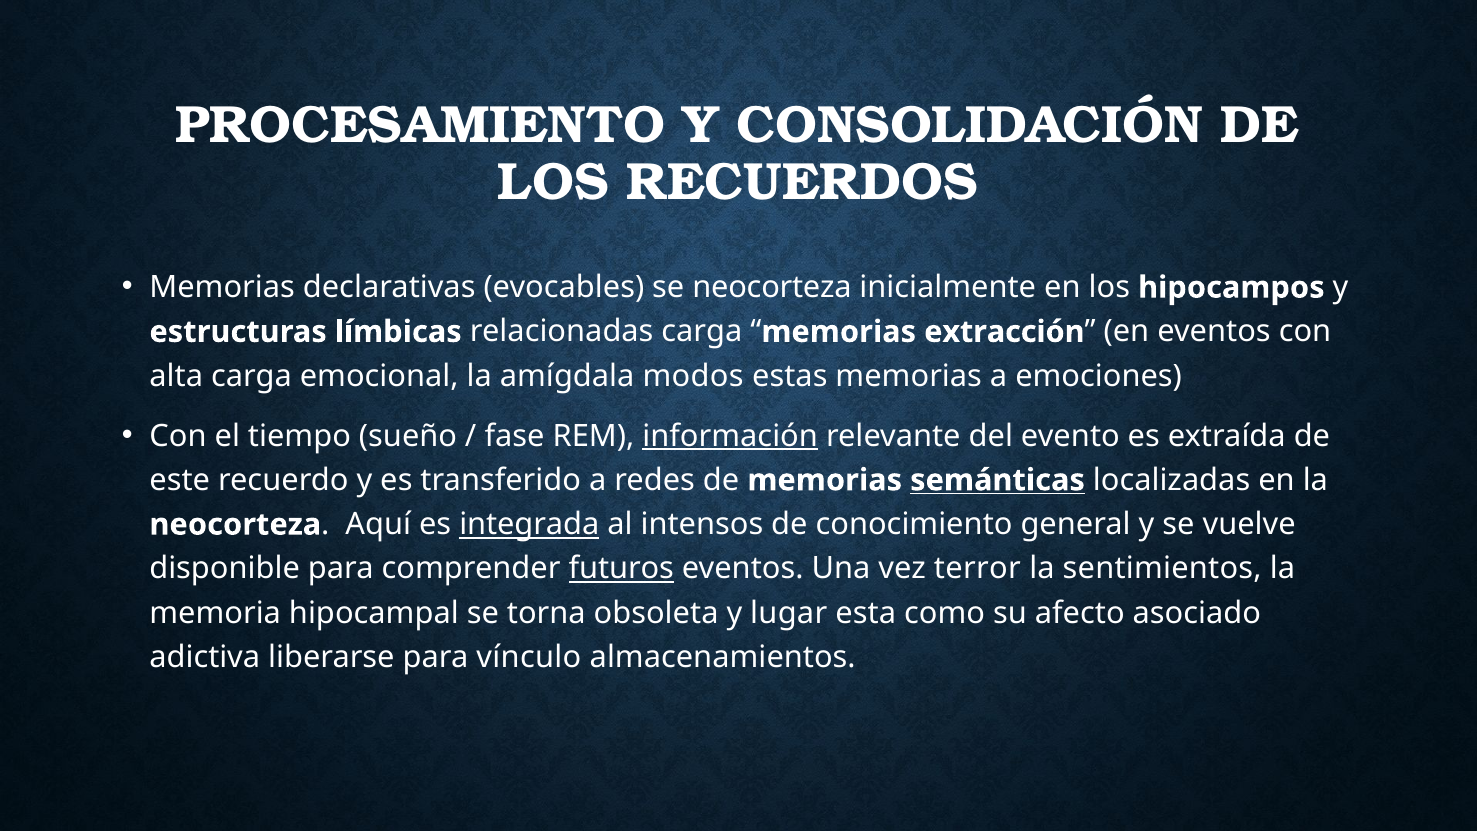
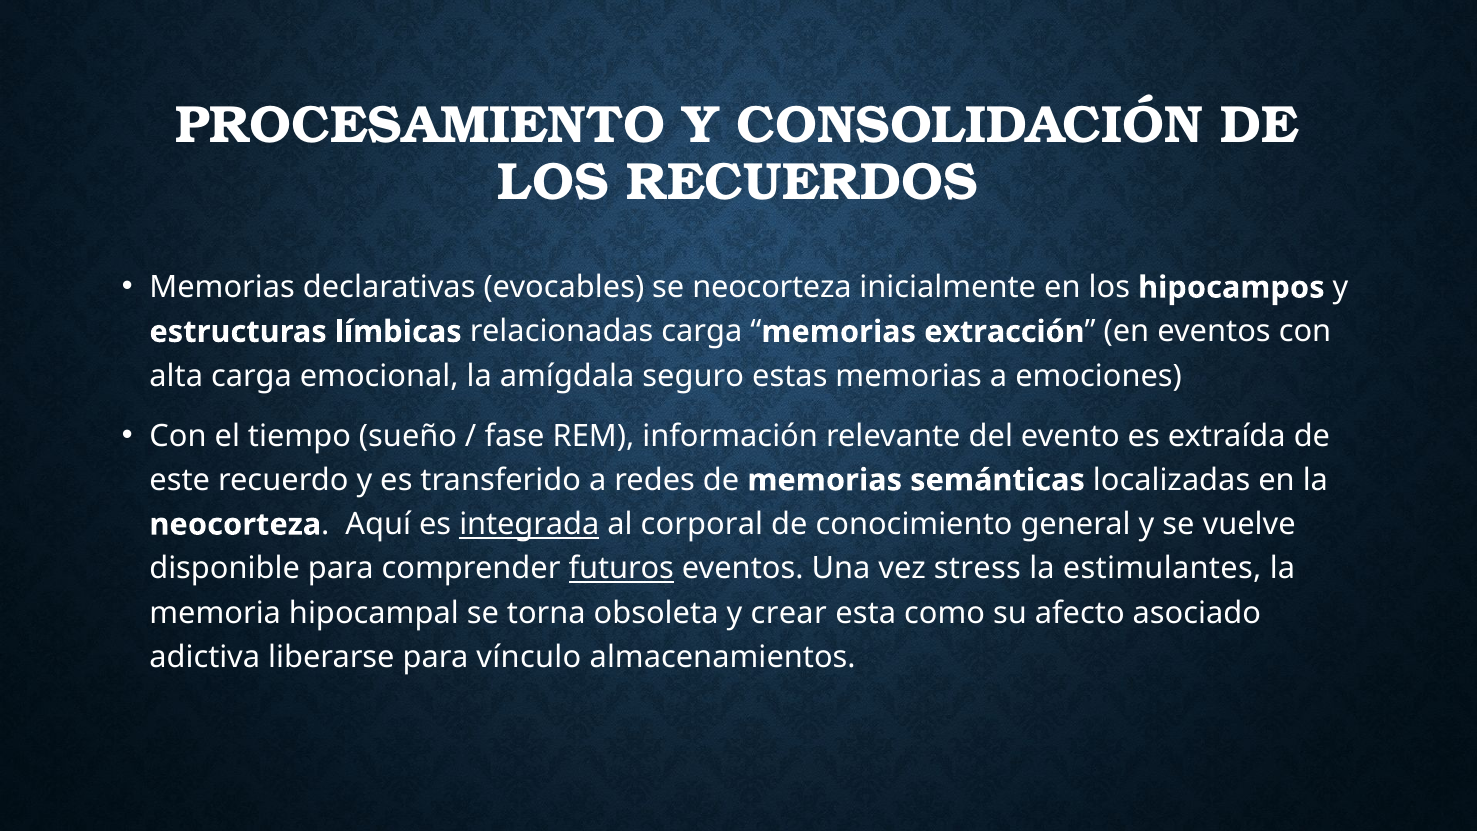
modos: modos -> seguro
información underline: present -> none
semánticas underline: present -> none
intensos: intensos -> corporal
terror: terror -> stress
sentimientos: sentimientos -> estimulantes
lugar: lugar -> crear
